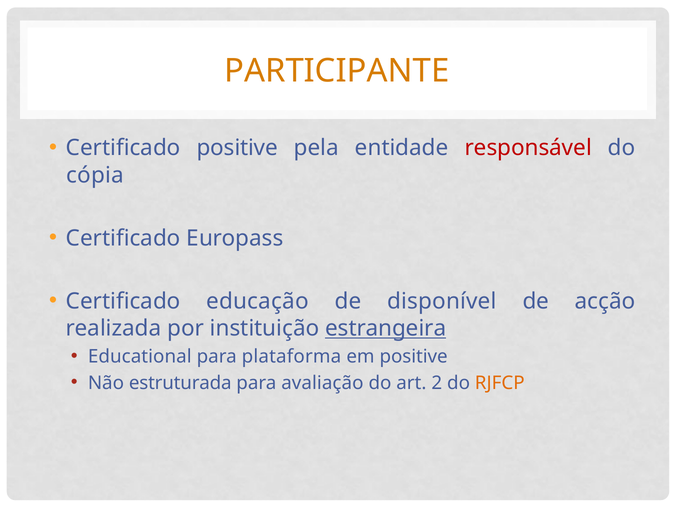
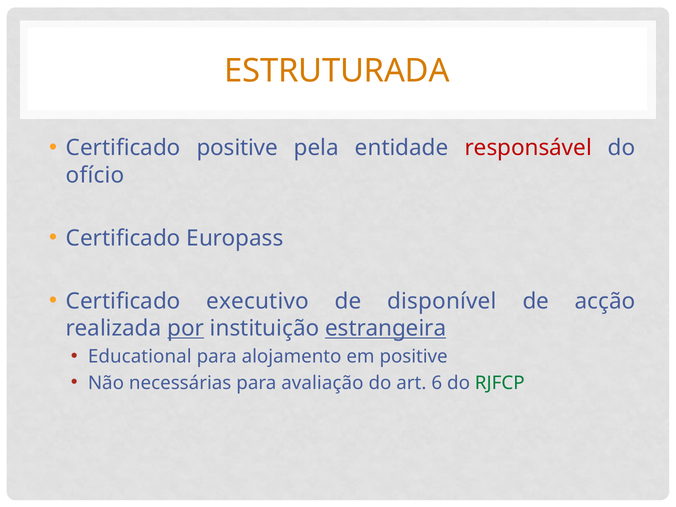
PARTICIPANTE: PARTICIPANTE -> ESTRUTURADA
cópia: cópia -> ofício
educação: educação -> executivo
por underline: none -> present
plataforma: plataforma -> alojamento
estruturada: estruturada -> necessárias
2: 2 -> 6
RJFCP colour: orange -> green
